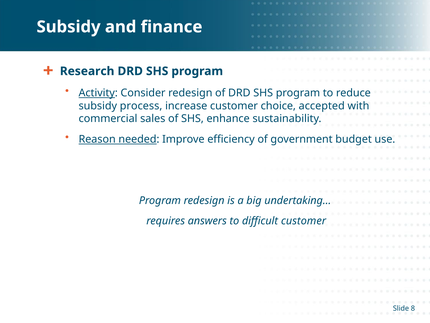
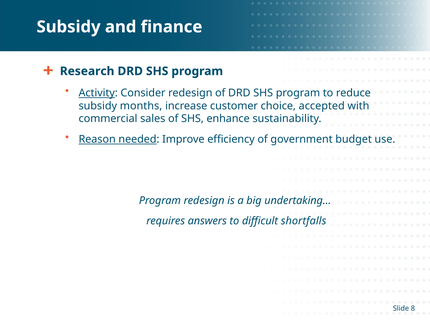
process: process -> months
difficult customer: customer -> shortfalls
